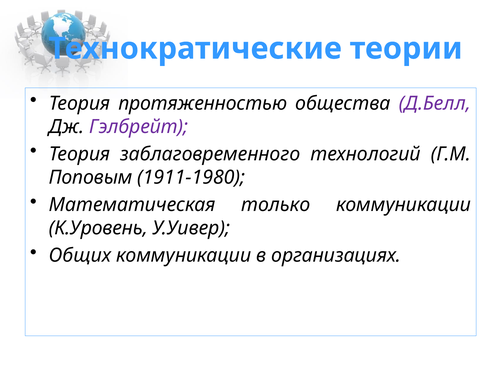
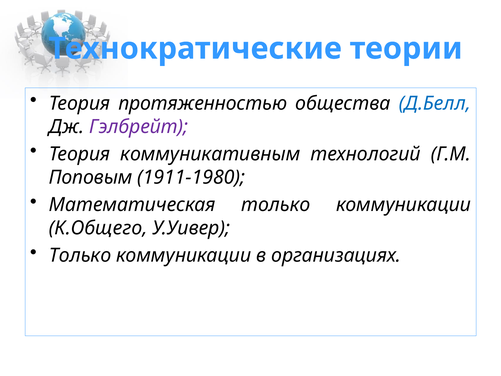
Д.Белл colour: purple -> blue
заблаговременного: заблаговременного -> коммуникативным
К.Уровень: К.Уровень -> К.Общего
Общих at (80, 255): Общих -> Только
